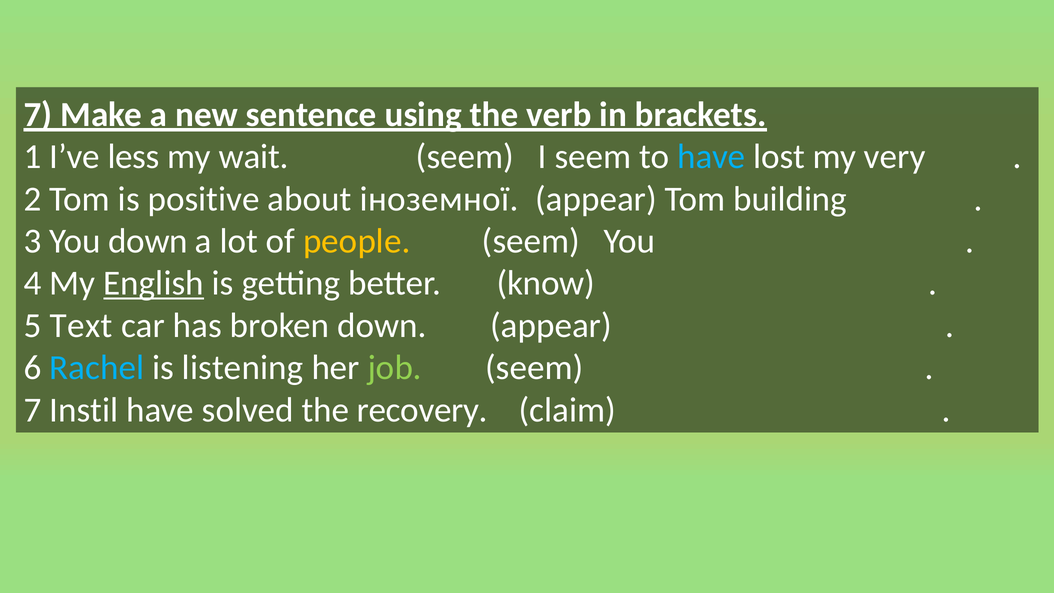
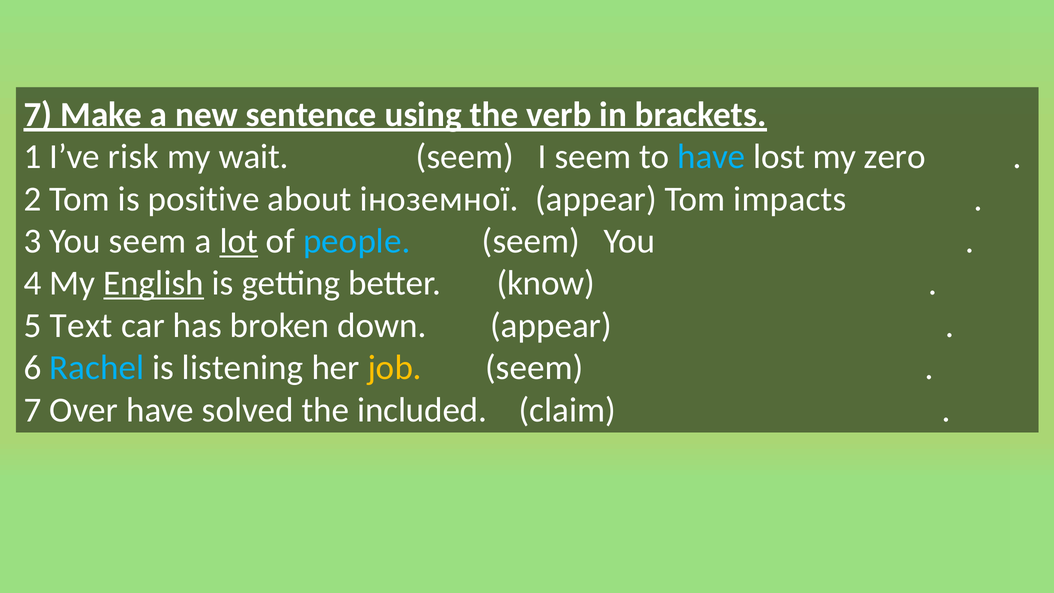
less: less -> risk
very: very -> zero
building: building -> impacts
You down: down -> seem
lot underline: none -> present
people colour: yellow -> light blue
job colour: light green -> yellow
Instil: Instil -> Over
recovery: recovery -> included
